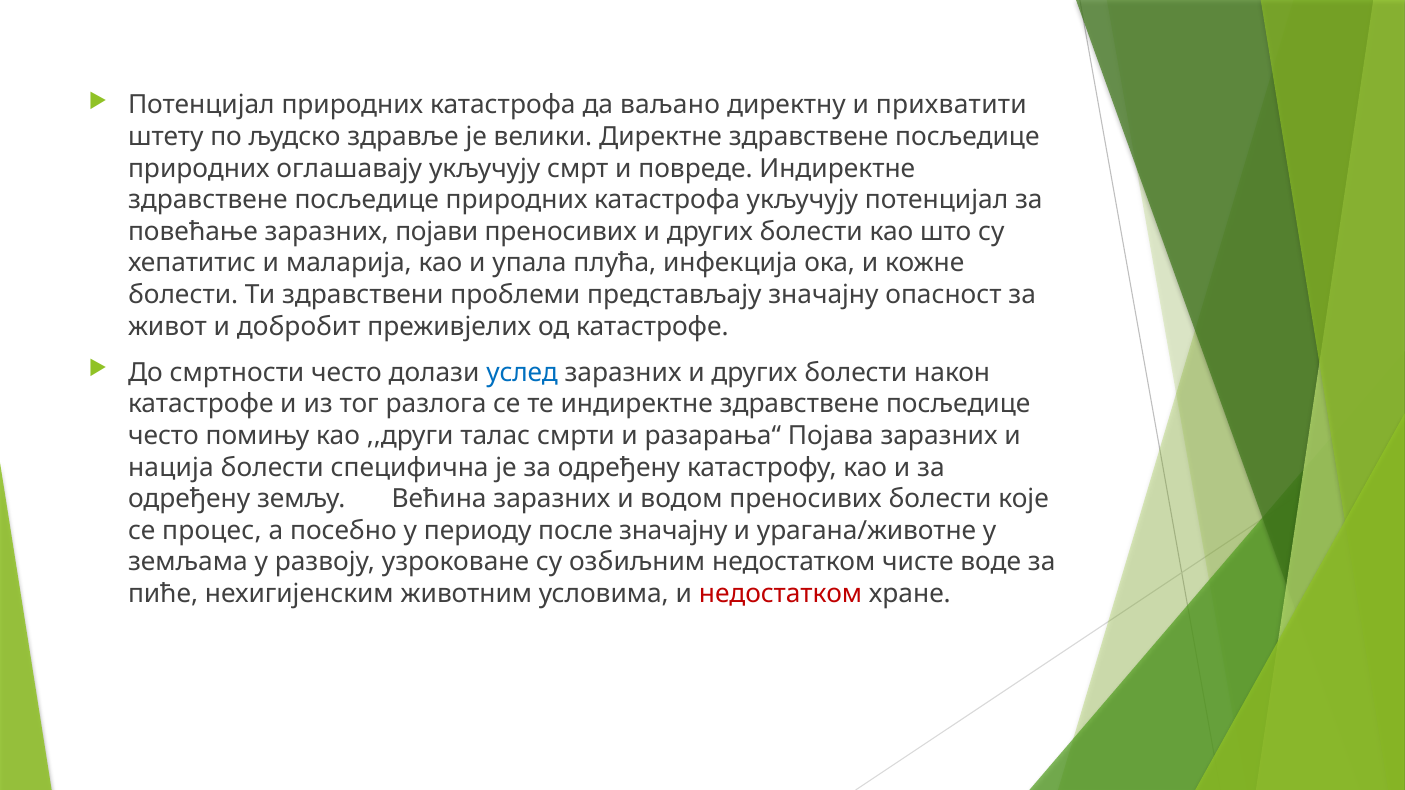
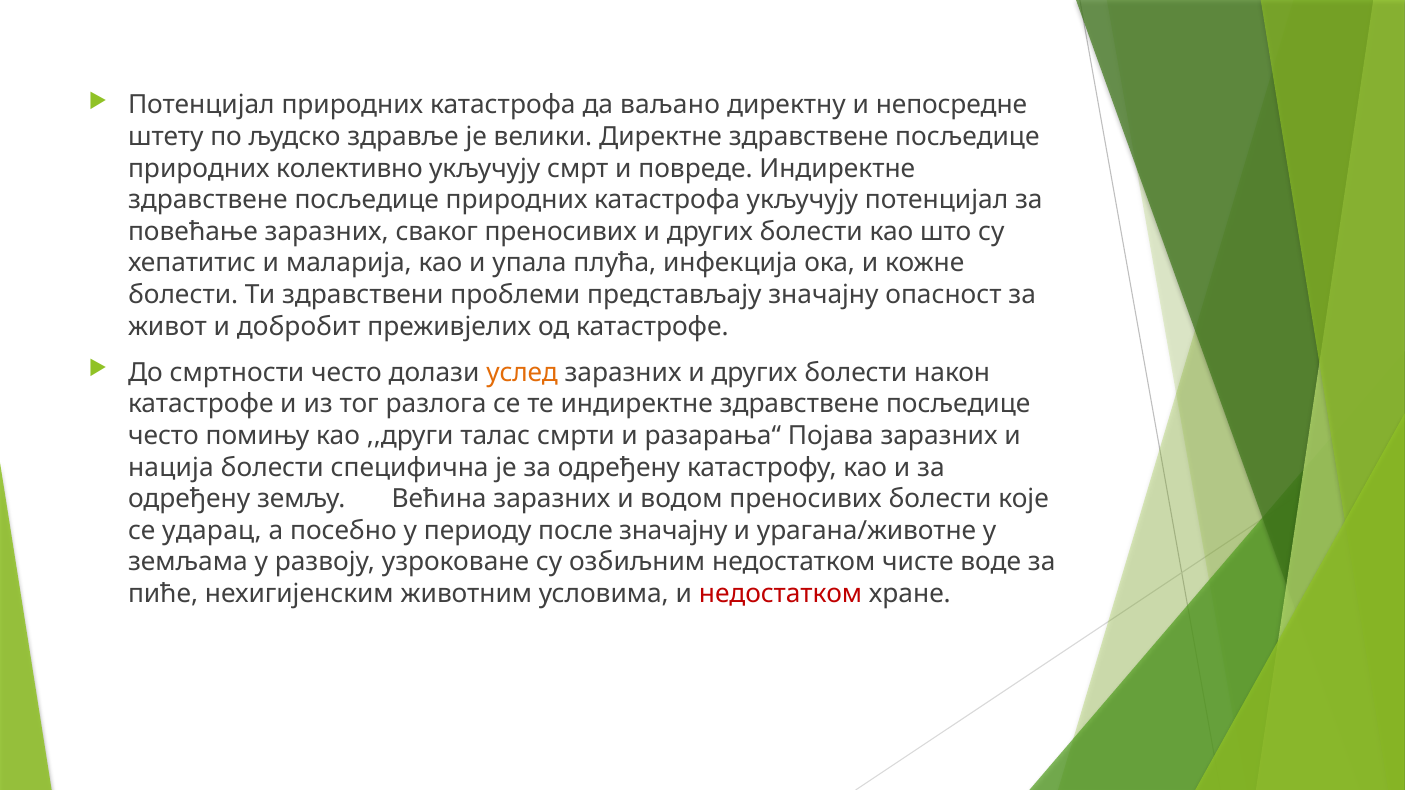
прихватити: прихватити -> непосредне
оглашавају: оглашавају -> колективно
појави: појави -> сваког
услед colour: blue -> orange
процес: процес -> ударац
